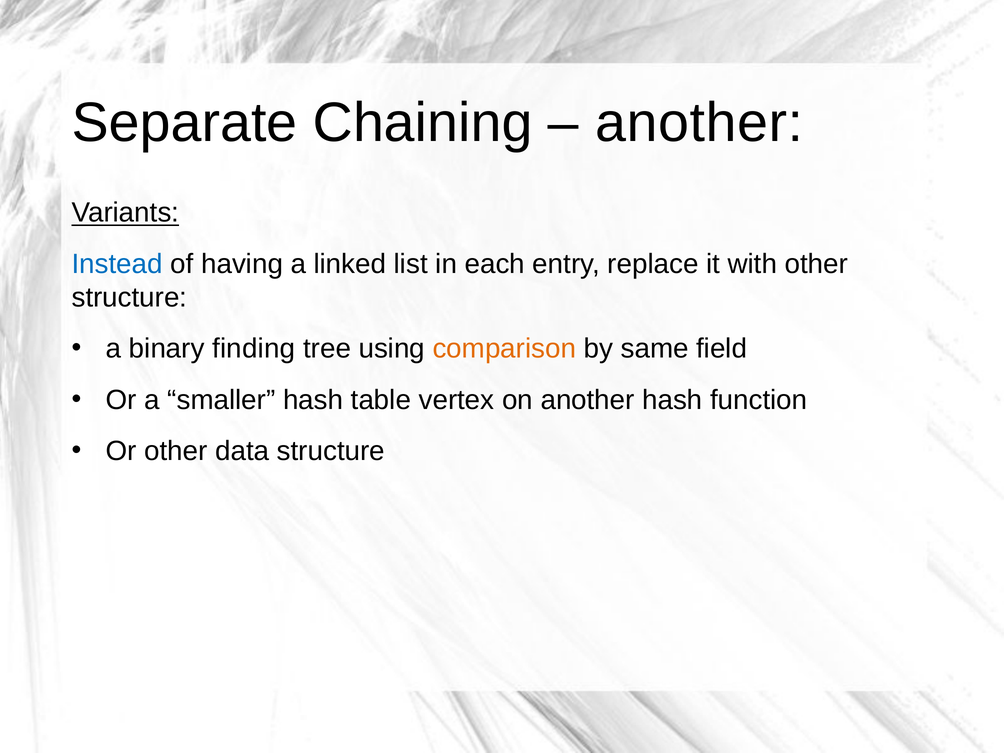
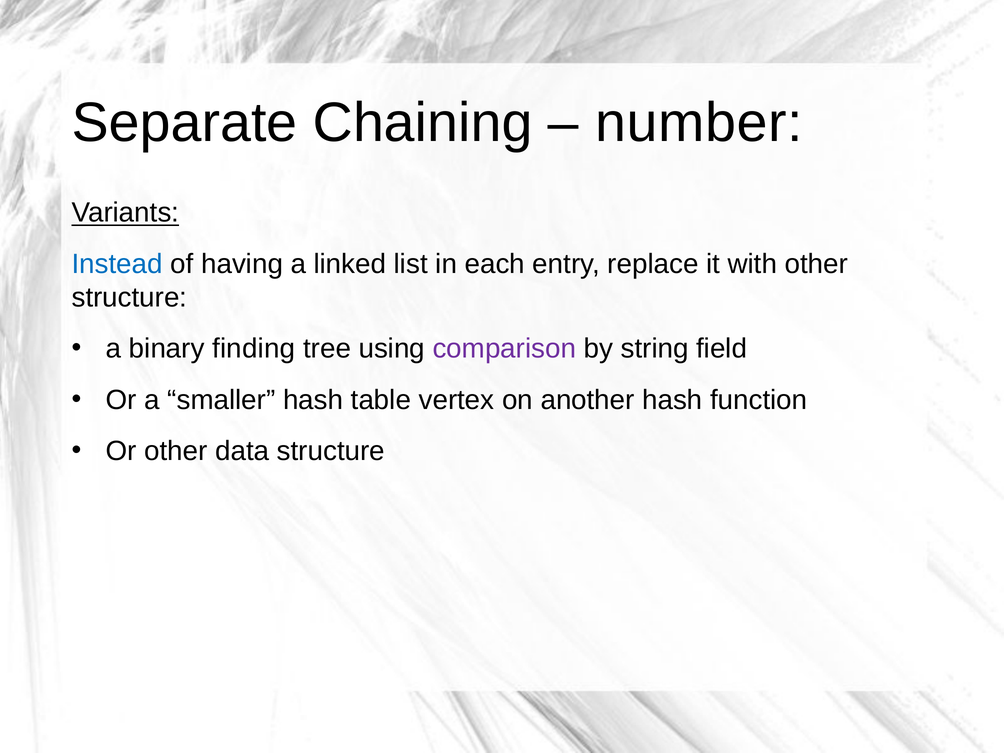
another at (699, 123): another -> number
comparison colour: orange -> purple
same: same -> string
